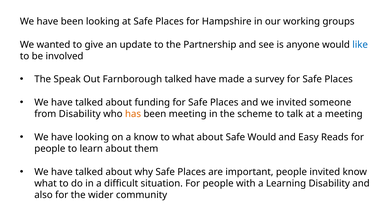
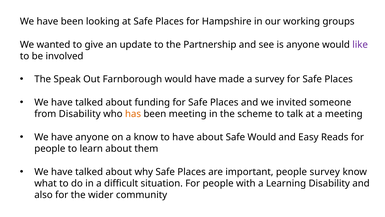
like colour: blue -> purple
Farnborough talked: talked -> would
have looking: looking -> anyone
to what: what -> have
people invited: invited -> survey
